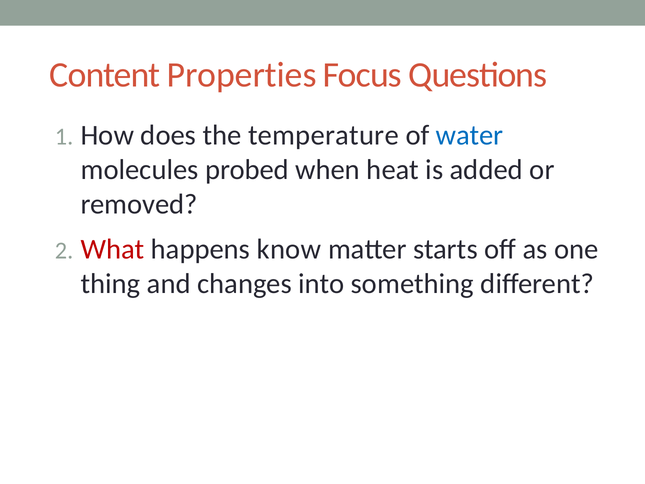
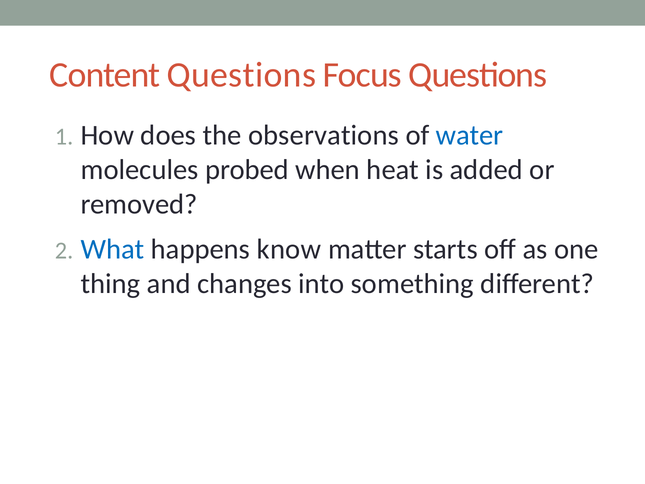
Content Properties: Properties -> Questions
temperature: temperature -> observations
What colour: red -> blue
